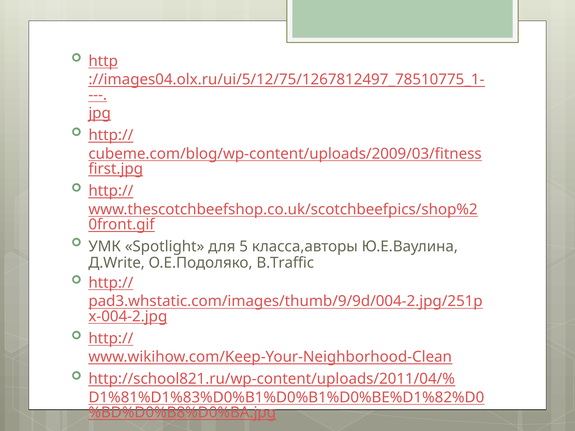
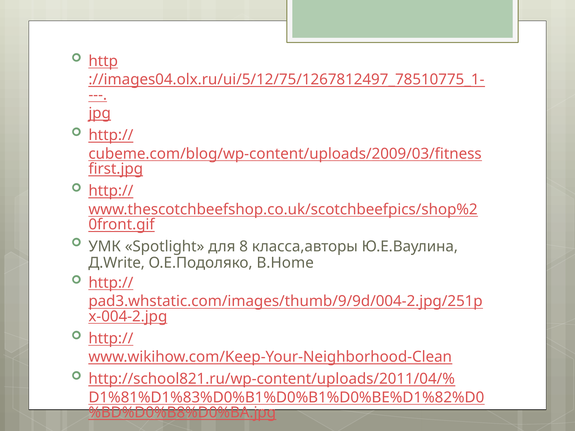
5: 5 -> 8
В.Traffic: В.Traffic -> В.Home
